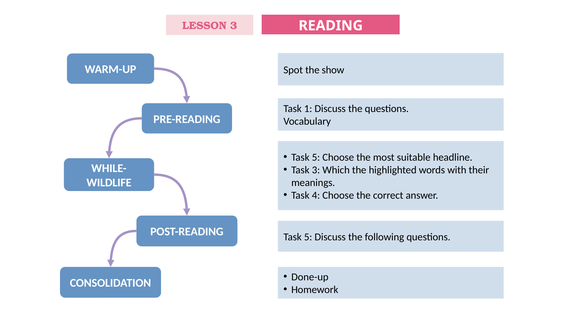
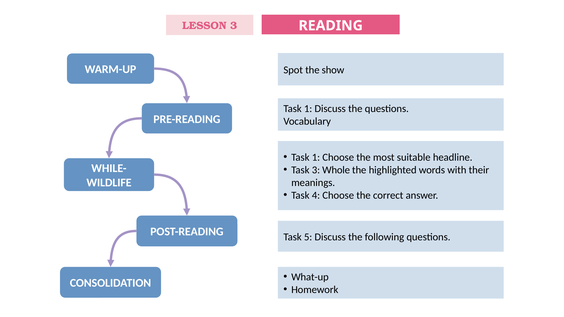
5 at (316, 157): 5 -> 1
Which: Which -> Whole
Done-up: Done-up -> What-up
